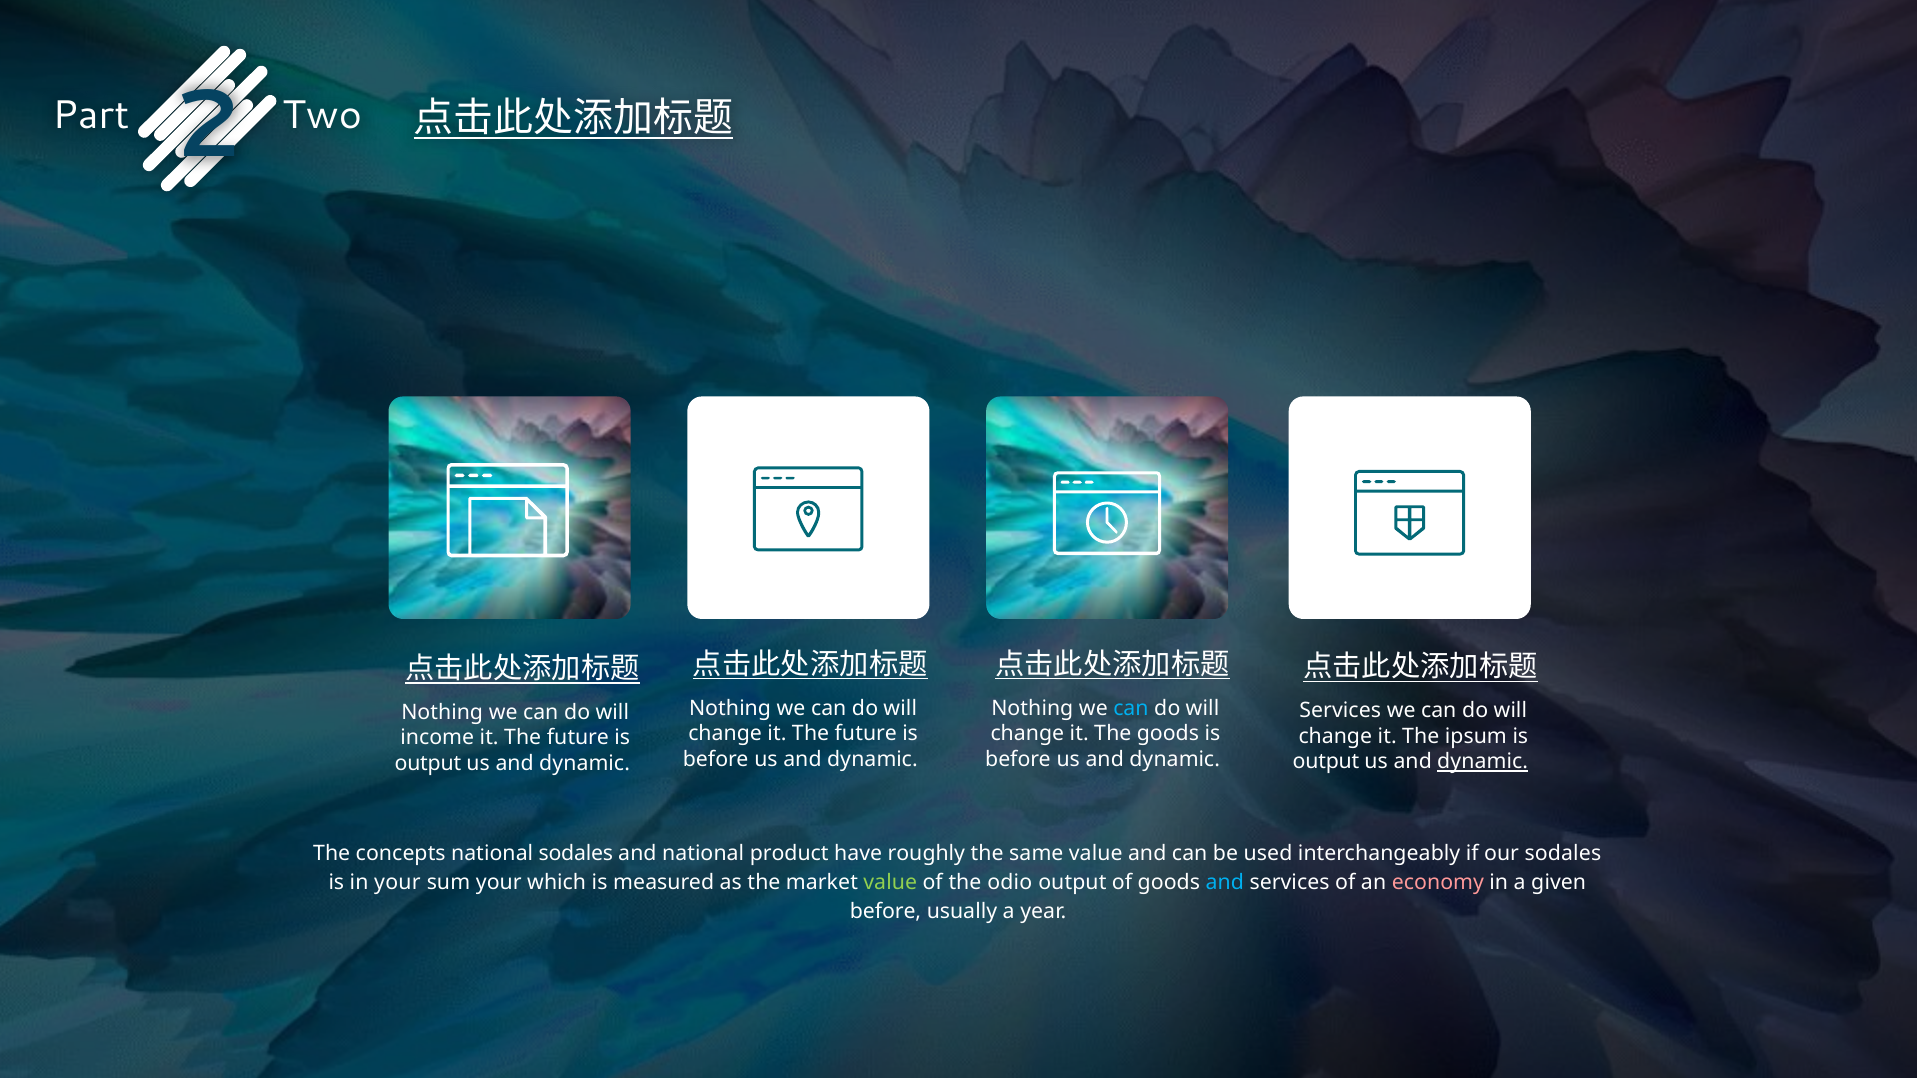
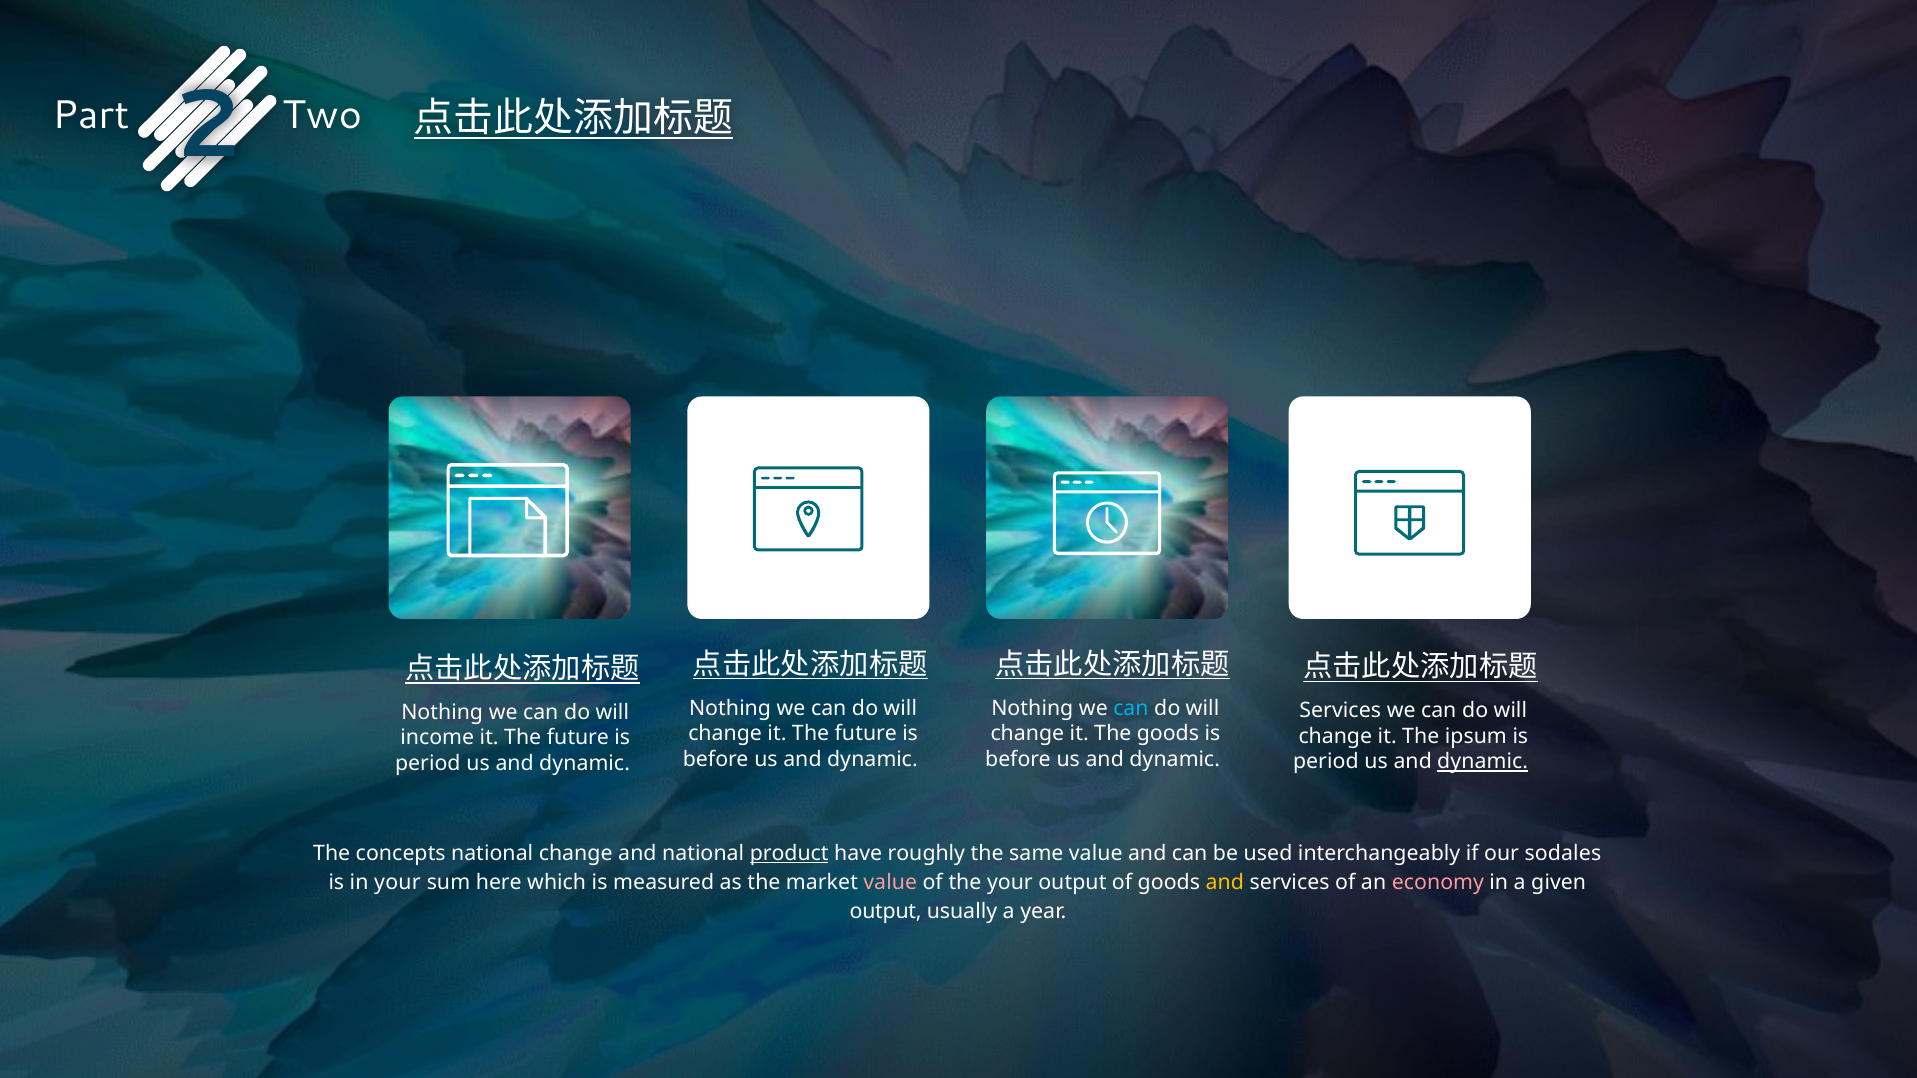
output at (1326, 762): output -> period
output at (428, 764): output -> period
national sodales: sodales -> change
product underline: none -> present
sum your: your -> here
value at (890, 883) colour: light green -> pink
the odio: odio -> your
and at (1225, 883) colour: light blue -> yellow
before at (886, 912): before -> output
